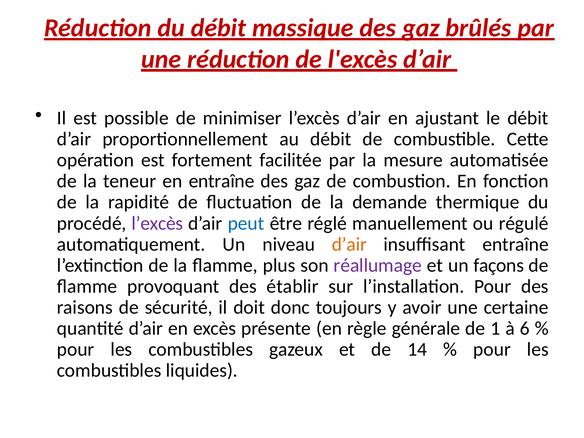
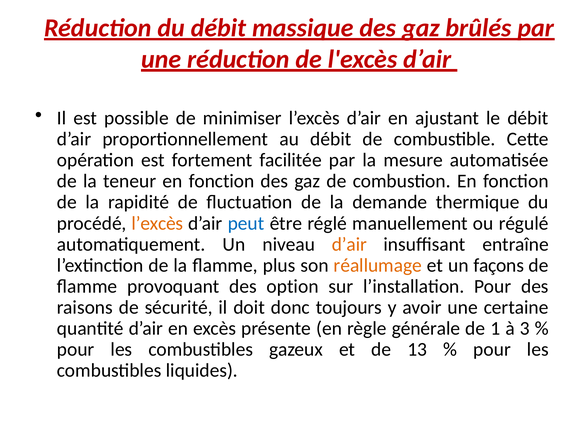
teneur en entraîne: entraîne -> fonction
l’excès at (157, 223) colour: purple -> orange
réallumage colour: purple -> orange
établir: établir -> option
6: 6 -> 3
14: 14 -> 13
